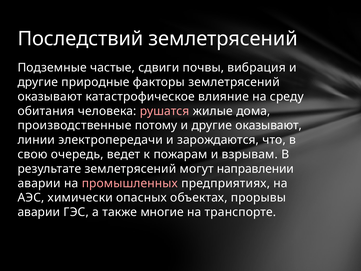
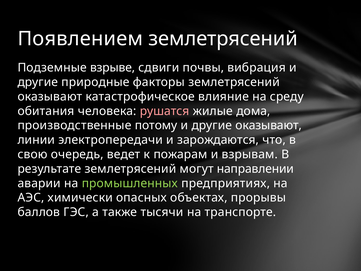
Последствий: Последствий -> Появлением
частые: частые -> взрыве
промышленных colour: pink -> light green
аварии at (39, 212): аварии -> баллов
многие: многие -> тысячи
